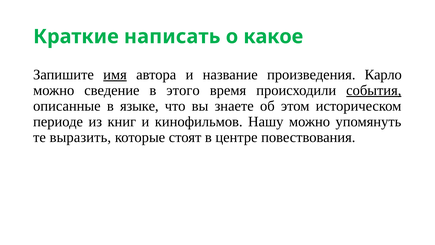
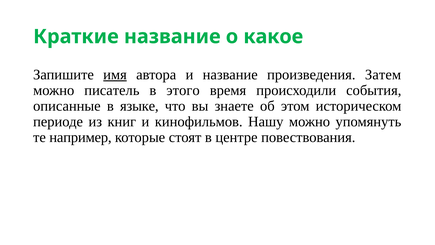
Краткие написать: написать -> название
Карло: Карло -> Затем
сведение: сведение -> писатель
события underline: present -> none
выразить: выразить -> например
